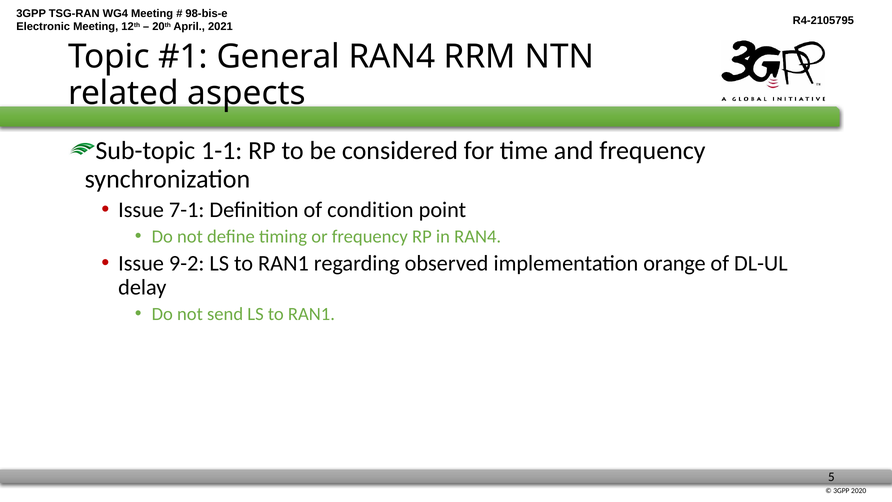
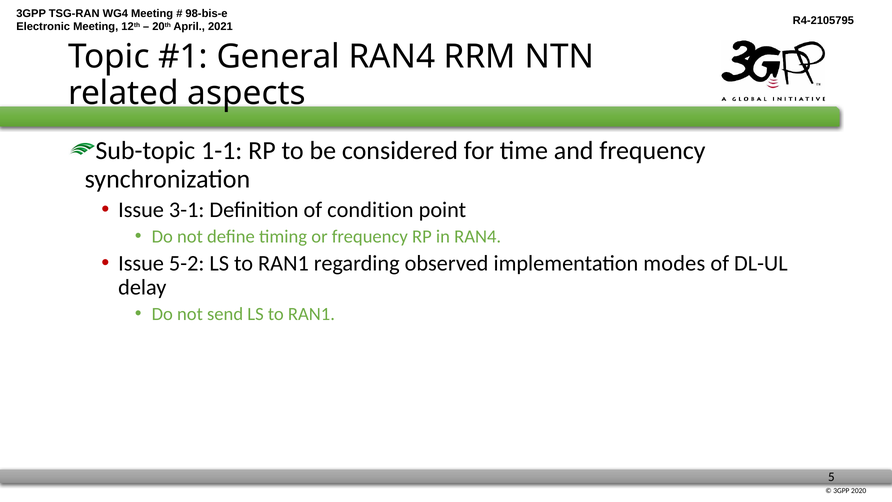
7-1: 7-1 -> 3-1
9-2: 9-2 -> 5-2
orange: orange -> modes
